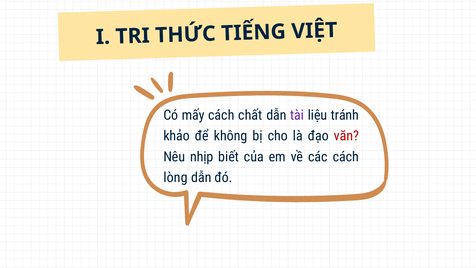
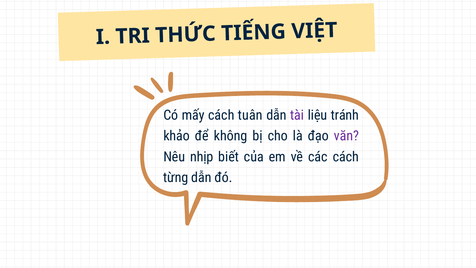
chất: chất -> tuân
văn at (346, 136) colour: red -> purple
lòng: lòng -> từng
